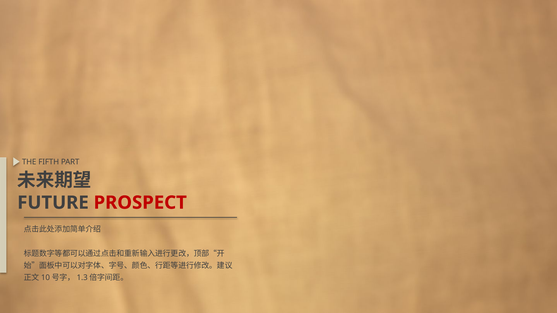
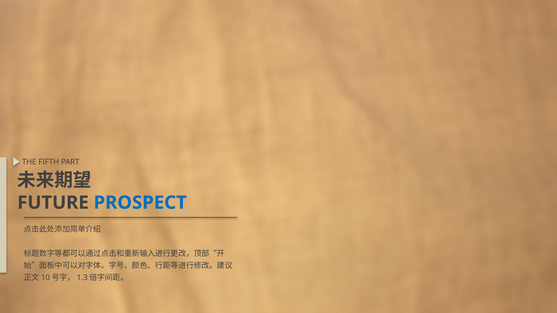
PROSPECT colour: red -> blue
